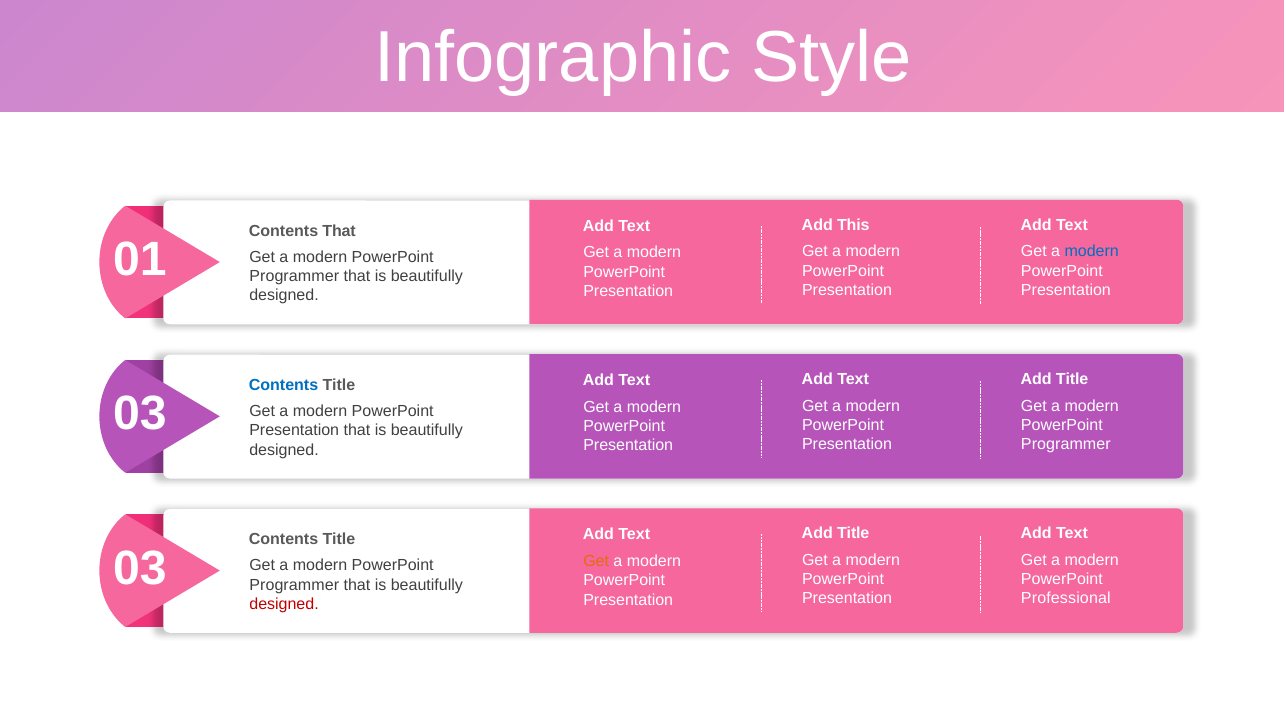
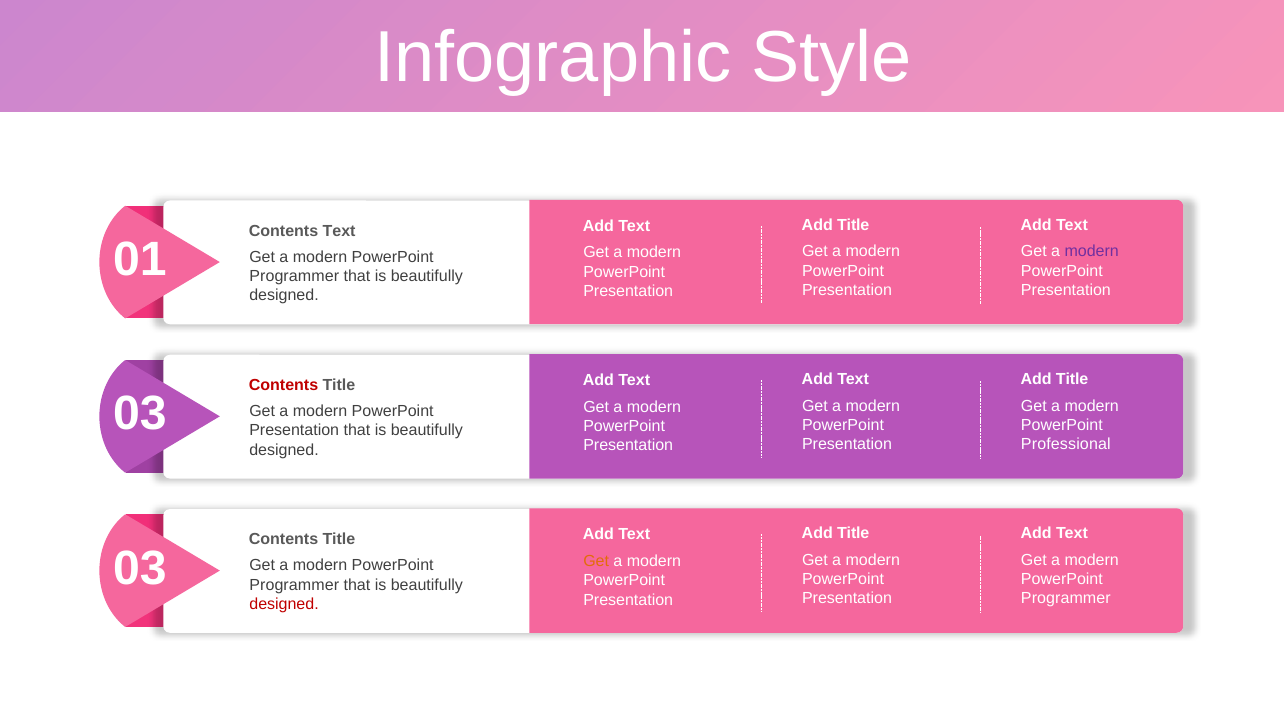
This at (853, 225): This -> Title
Contents That: That -> Text
modern at (1092, 252) colour: blue -> purple
Contents at (284, 385) colour: blue -> red
Programmer at (1066, 444): Programmer -> Professional
Professional at (1066, 599): Professional -> Programmer
